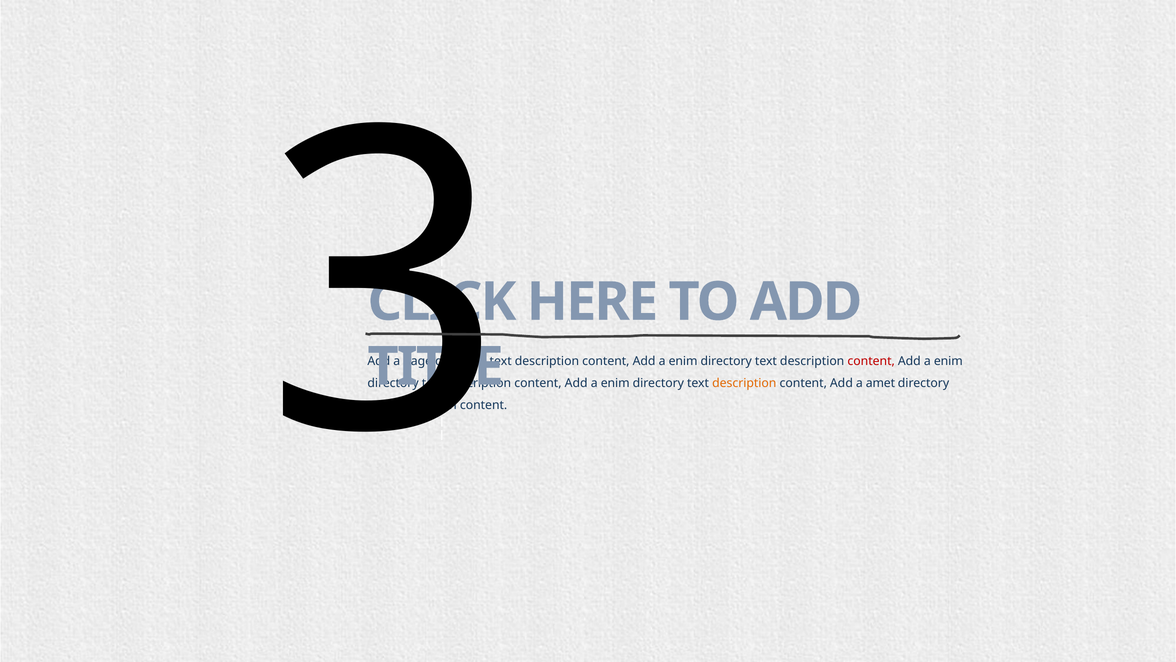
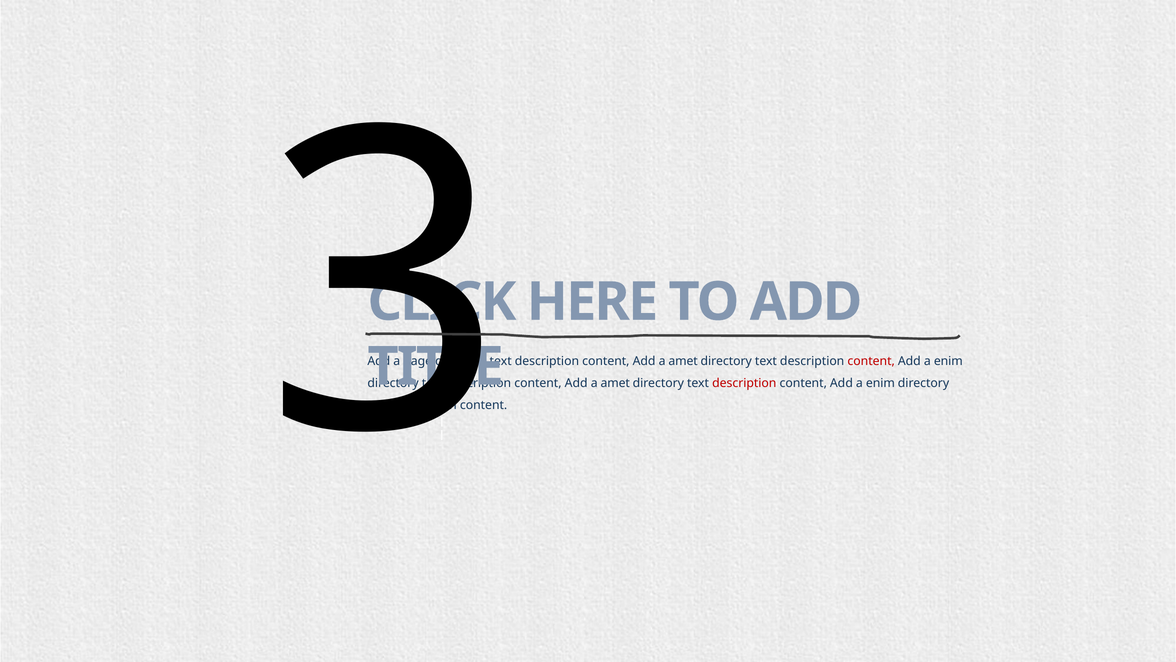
enim at (683, 361): enim -> amet
enim at (615, 383): enim -> amet
description at (744, 383) colour: orange -> red
amet at (880, 383): amet -> enim
